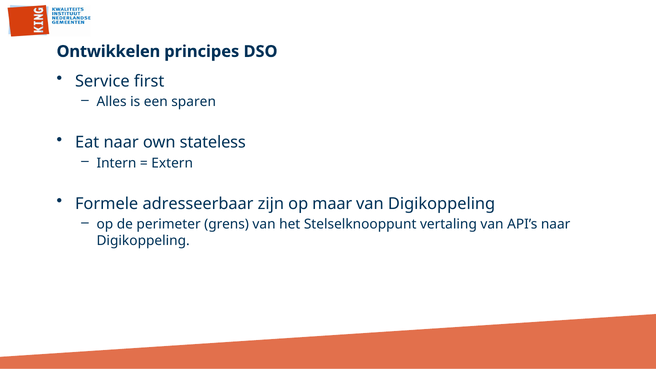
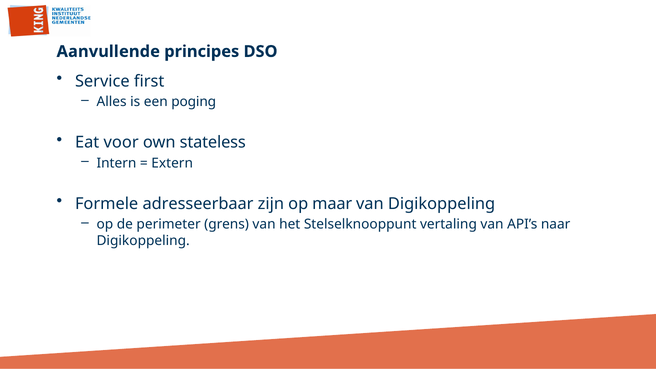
Ontwikkelen: Ontwikkelen -> Aanvullende
sparen: sparen -> poging
Eat naar: naar -> voor
